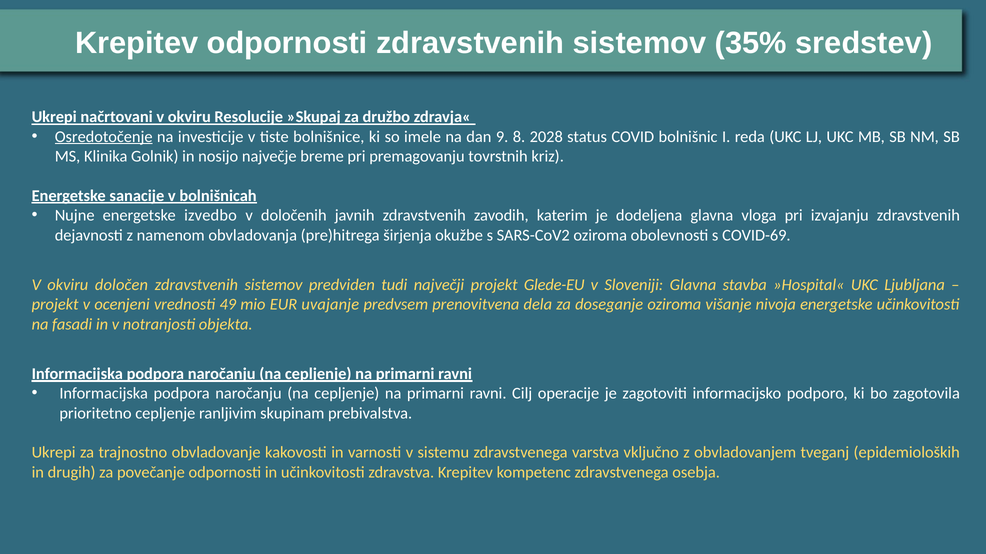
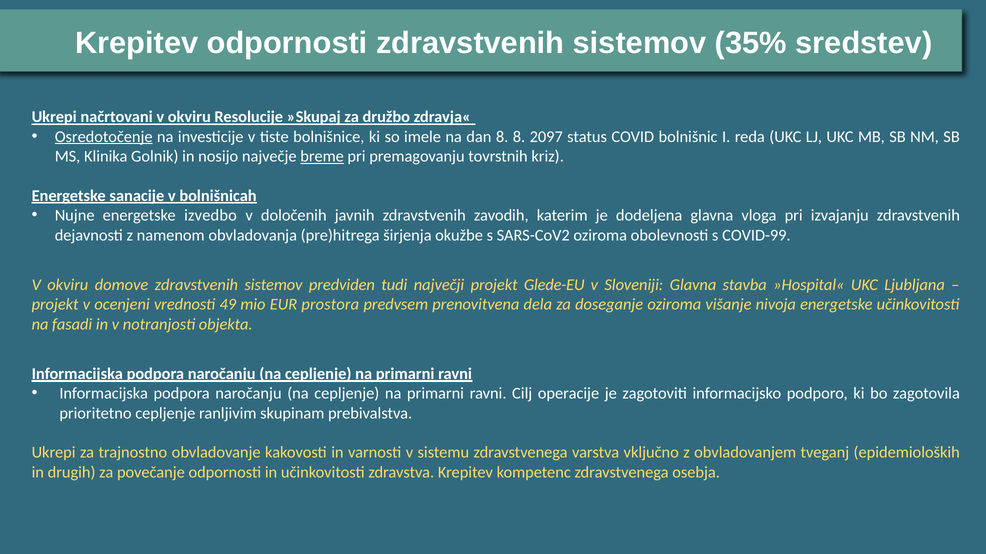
dan 9: 9 -> 8
2028: 2028 -> 2097
breme underline: none -> present
COVID-69: COVID-69 -> COVID-99
določen: določen -> domove
uvajanje: uvajanje -> prostora
